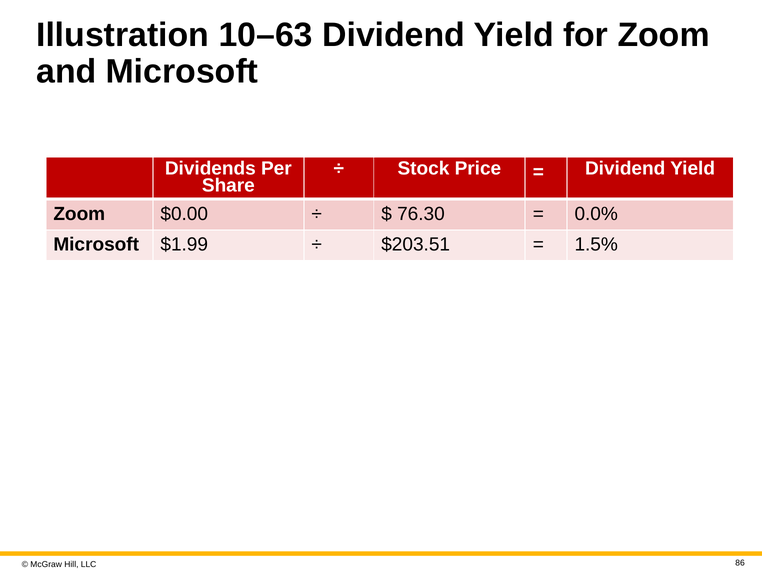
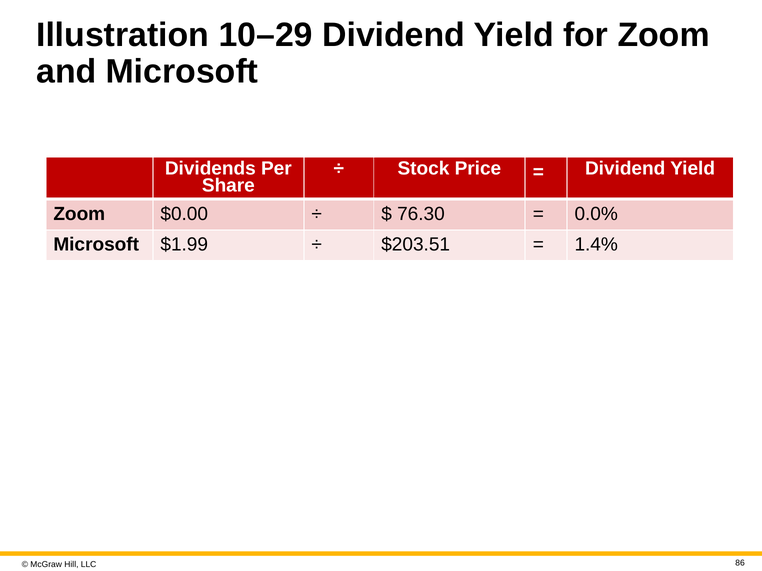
10–63: 10–63 -> 10–29
1.5%: 1.5% -> 1.4%
